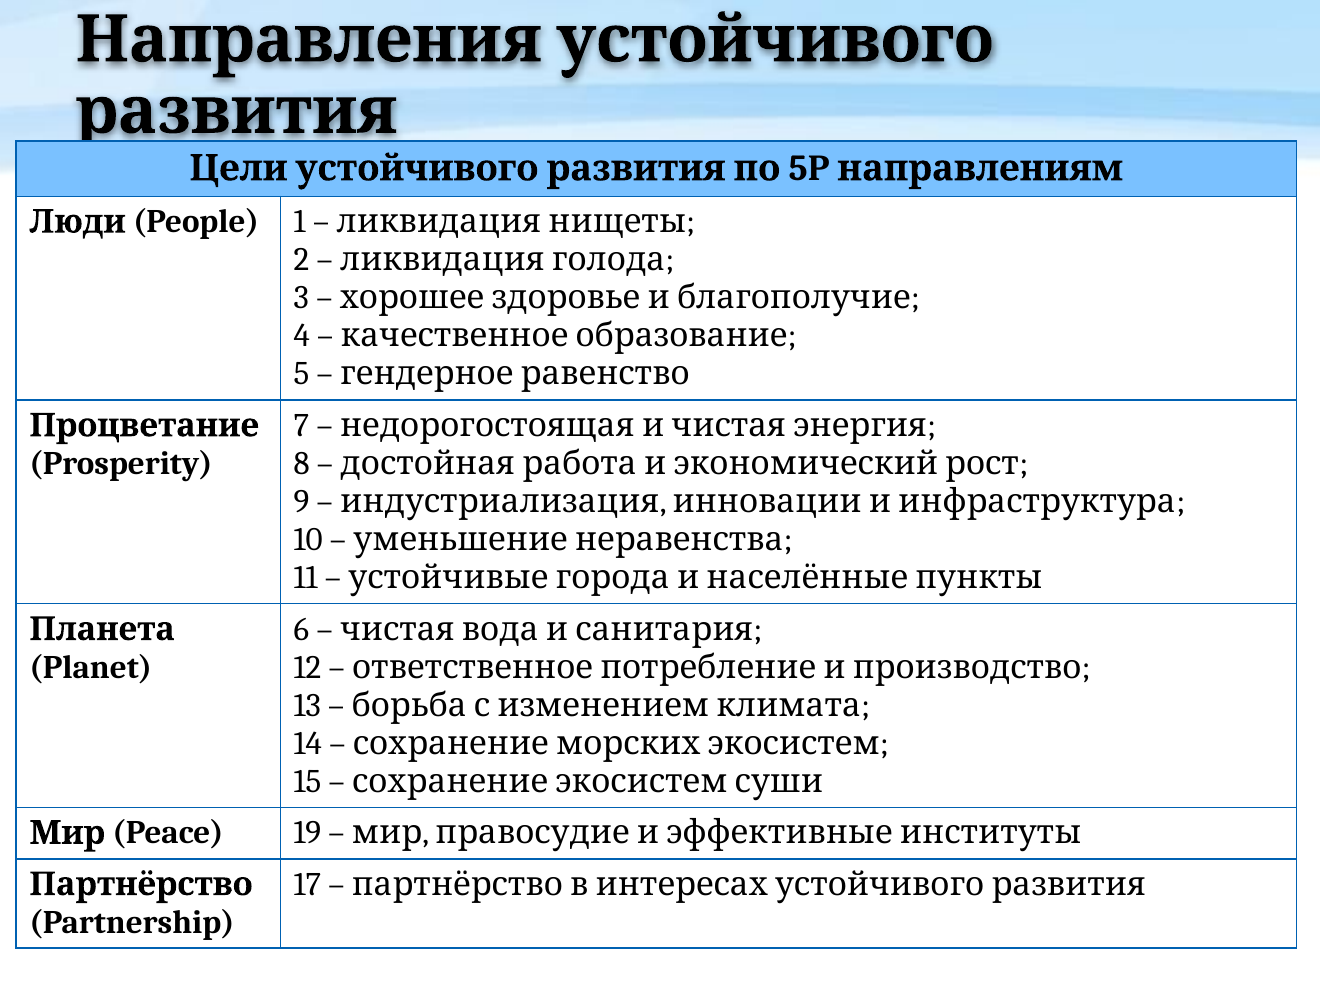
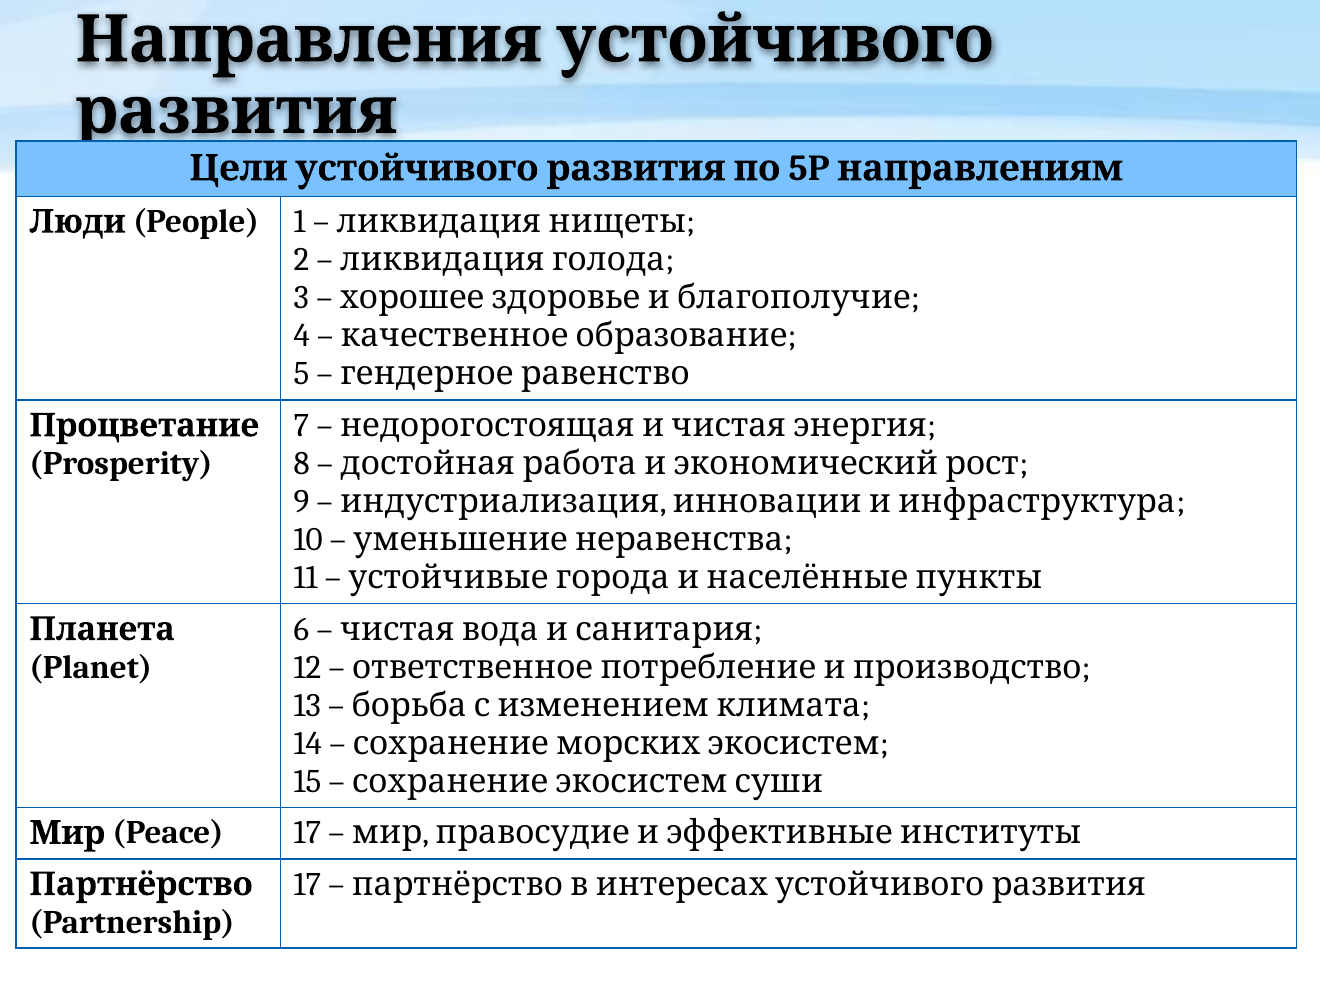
Мир 19: 19 -> 17
